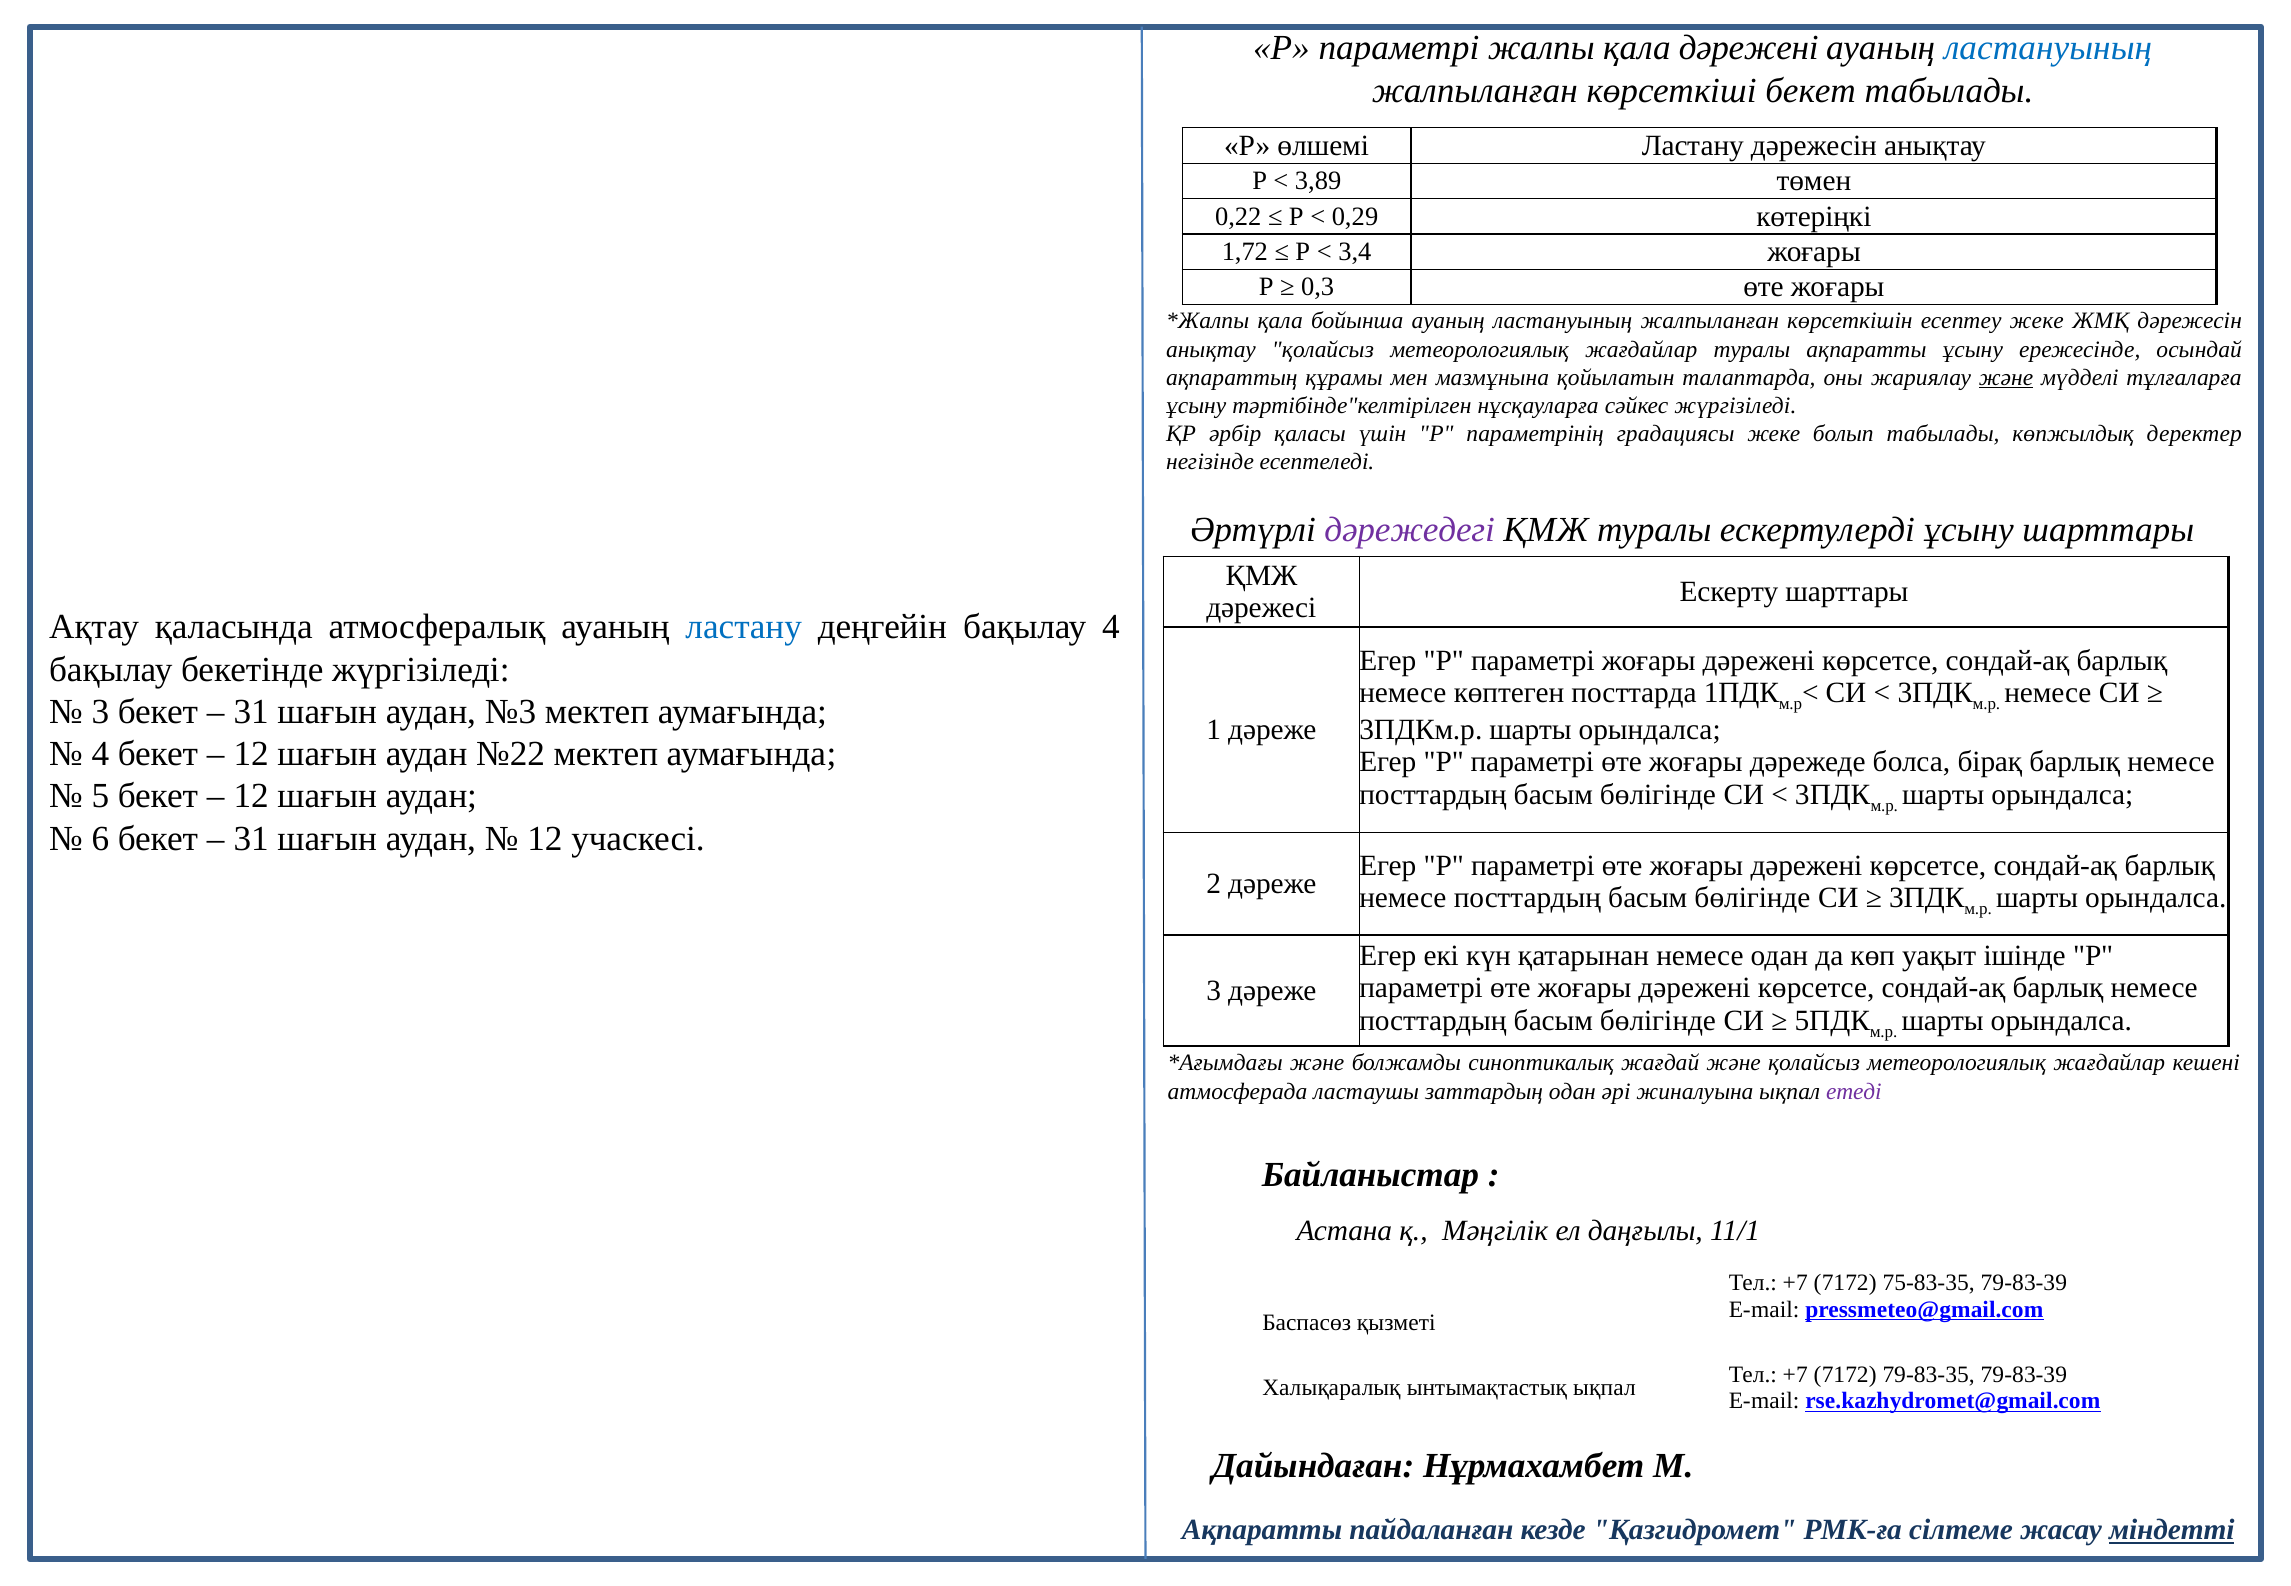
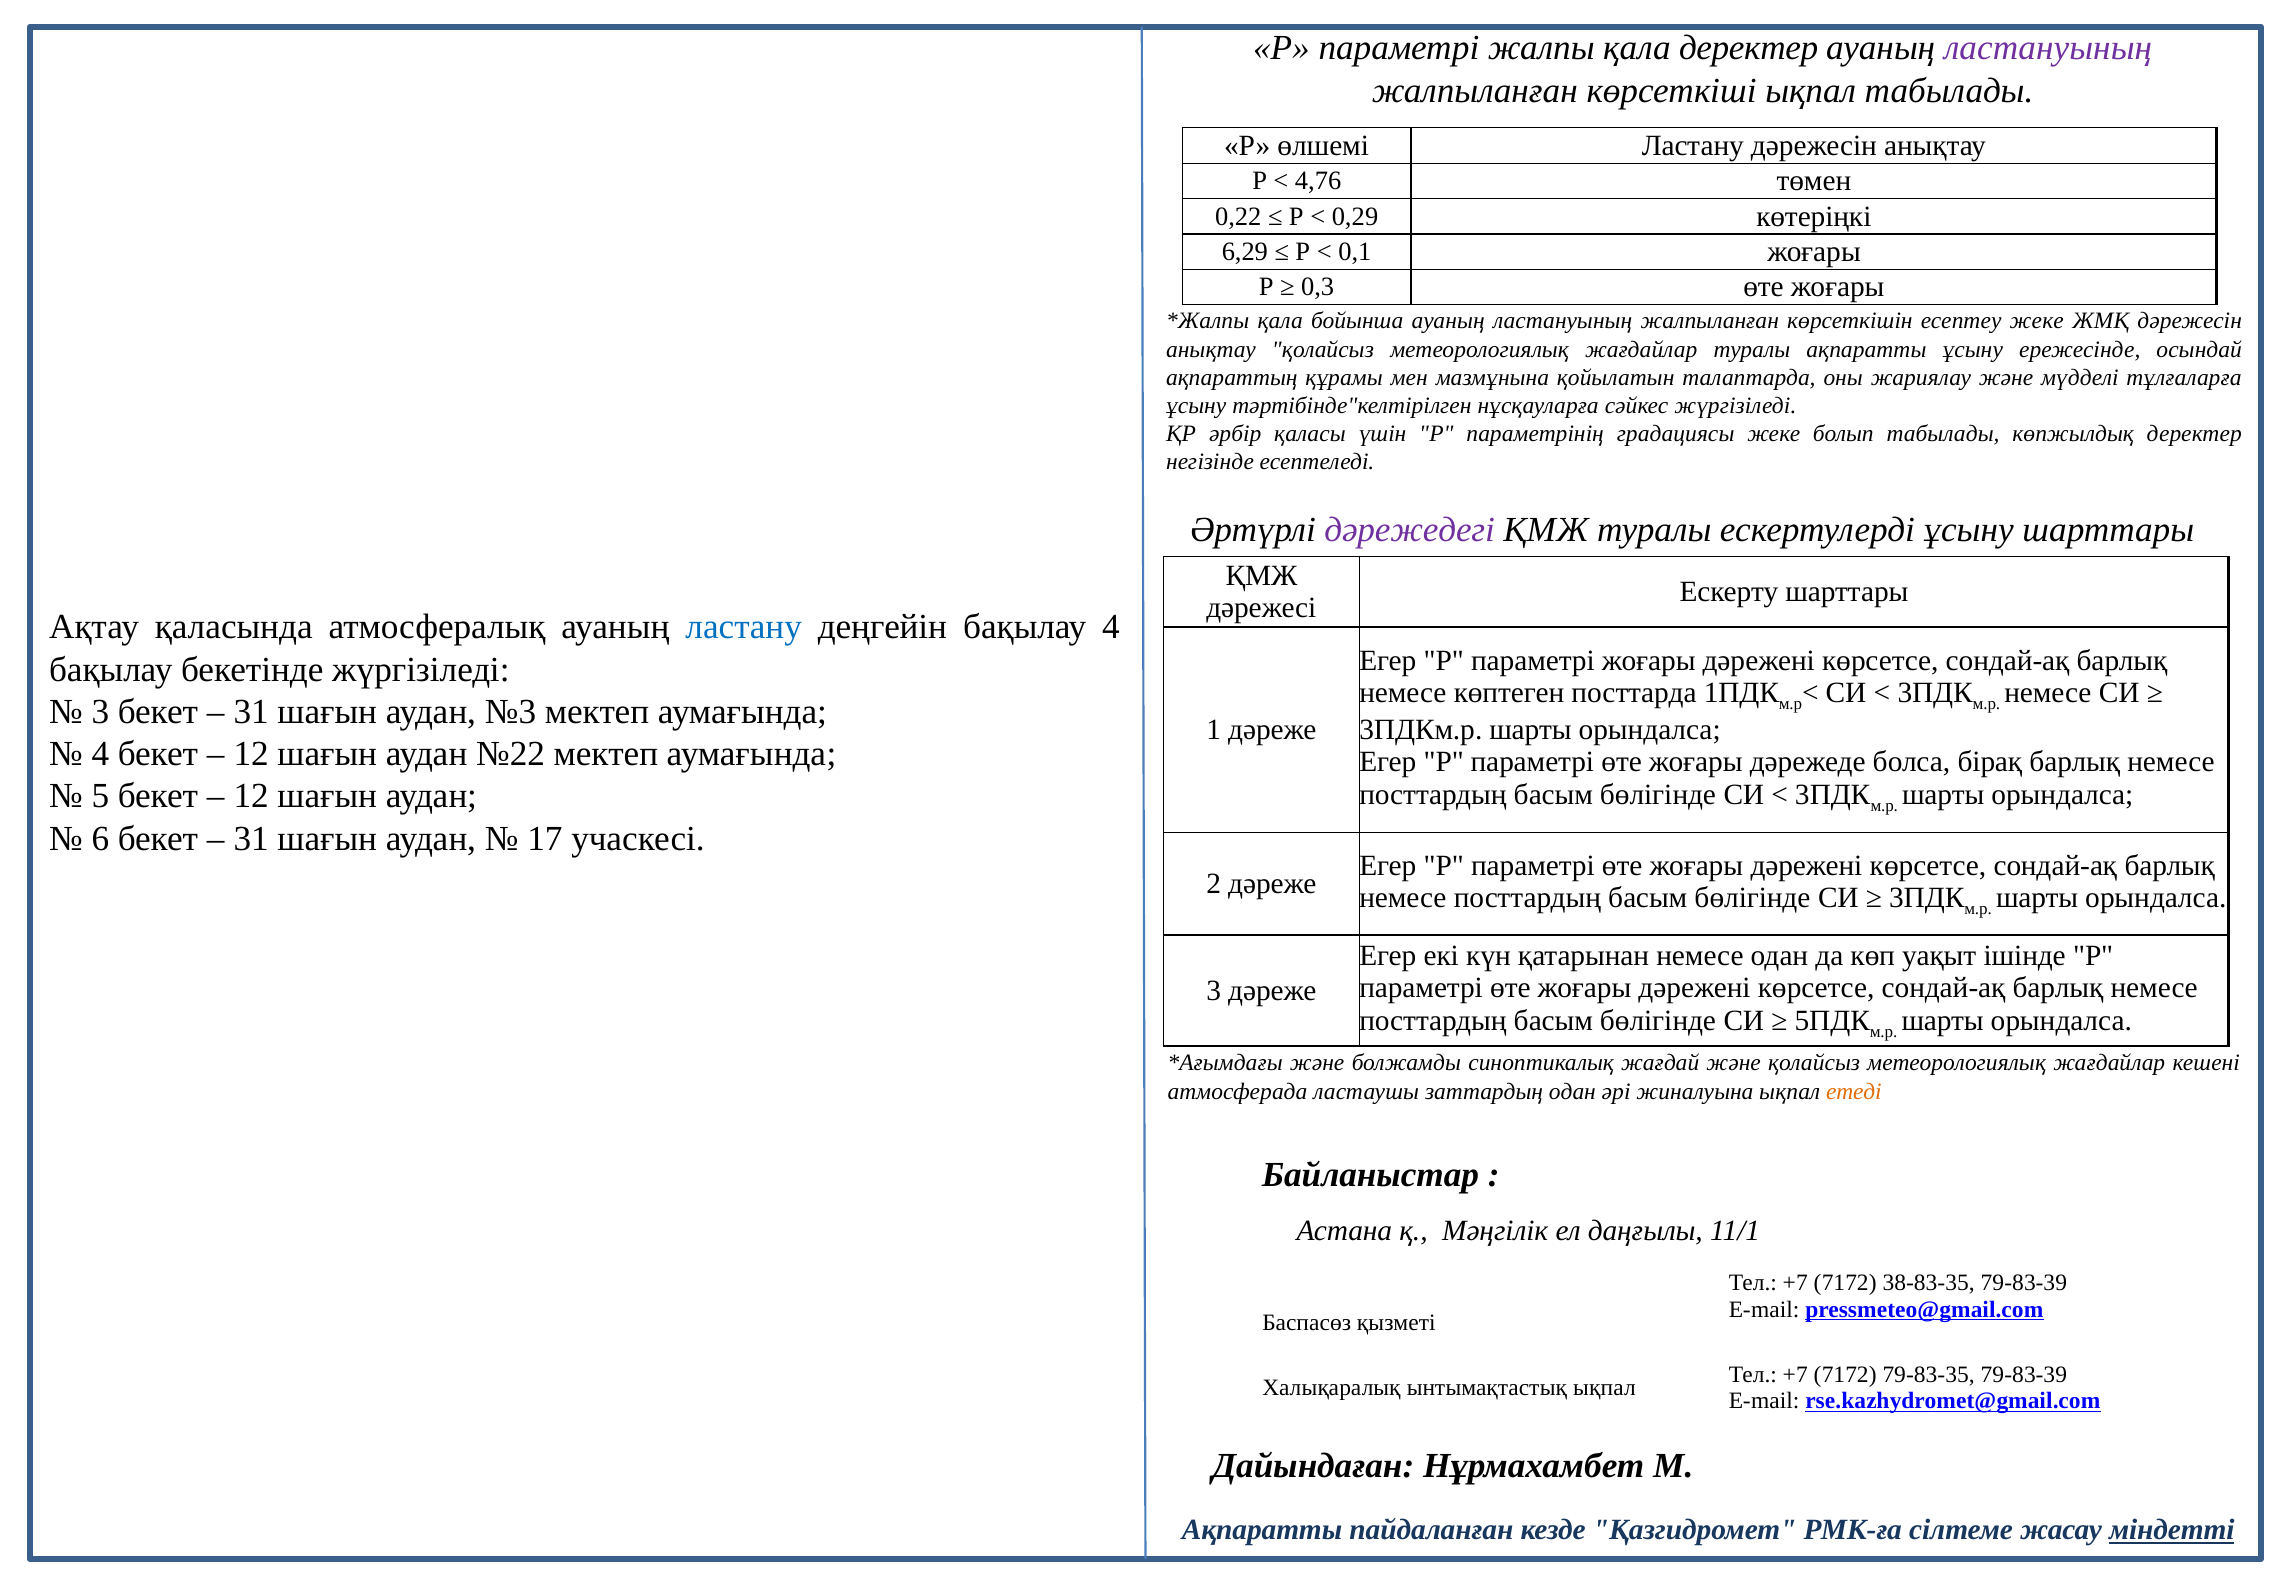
қала дәрежені: дәрежені -> деректер
ластануының at (2048, 48) colour: blue -> purple
көрсеткіші бекет: бекет -> ықпал
3,89: 3,89 -> 4,76
1,72: 1,72 -> 6,29
3,4: 3,4 -> 0,1
және at (2006, 377) underline: present -> none
12 at (545, 839): 12 -> 17
етеді colour: purple -> orange
75-83-35: 75-83-35 -> 38-83-35
